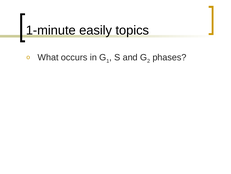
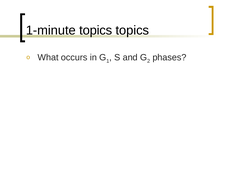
1-minute easily: easily -> topics
